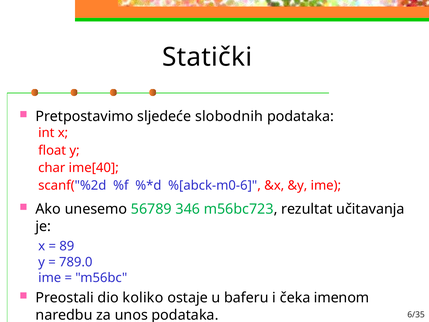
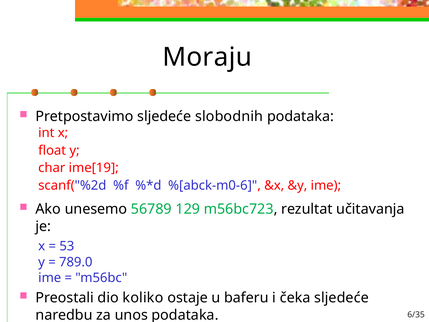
Statički: Statički -> Moraju
ime[40: ime[40 -> ime[19
346: 346 -> 129
89: 89 -> 53
čeka imenom: imenom -> sljedeće
